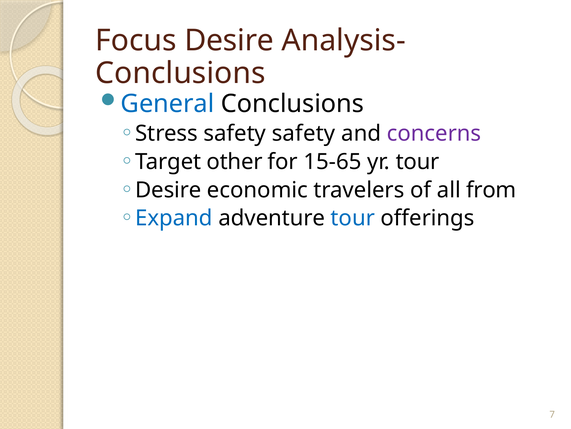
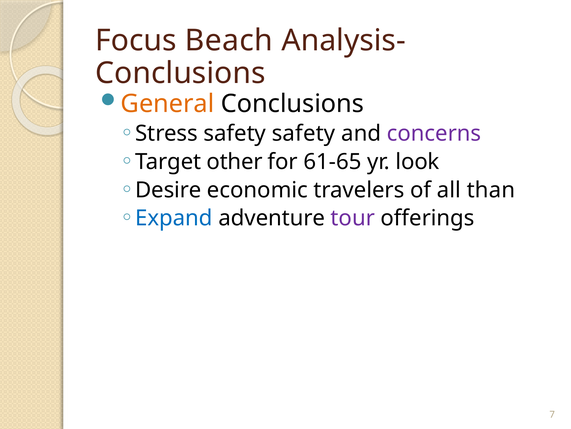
Focus Desire: Desire -> Beach
General colour: blue -> orange
15-65: 15-65 -> 61-65
yr tour: tour -> look
from: from -> than
tour at (353, 218) colour: blue -> purple
